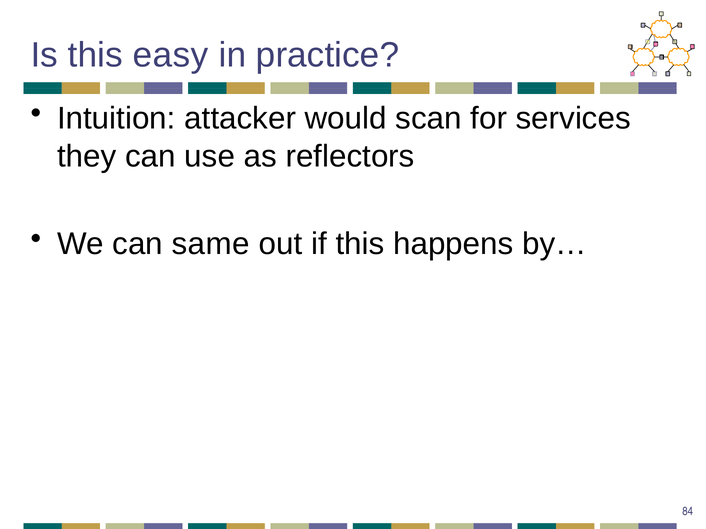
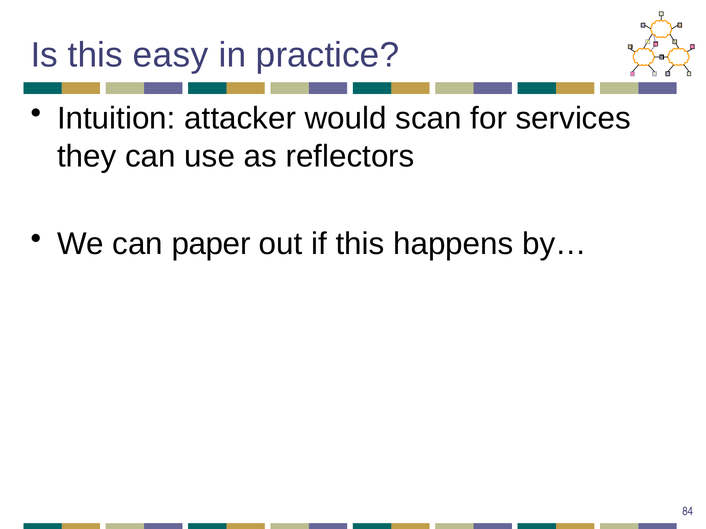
same: same -> paper
